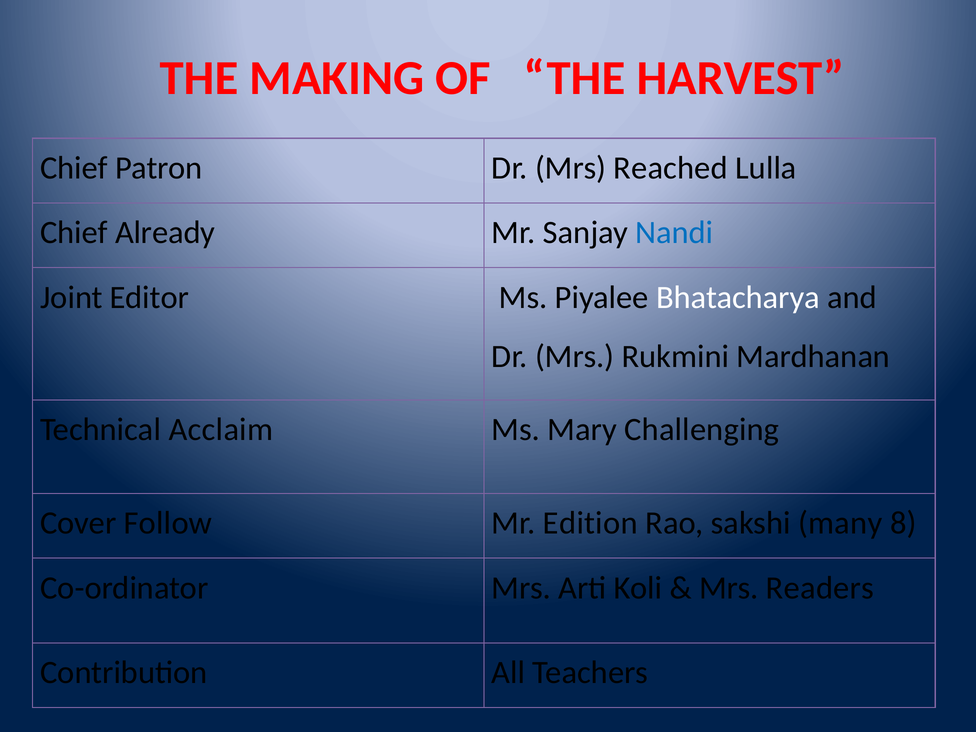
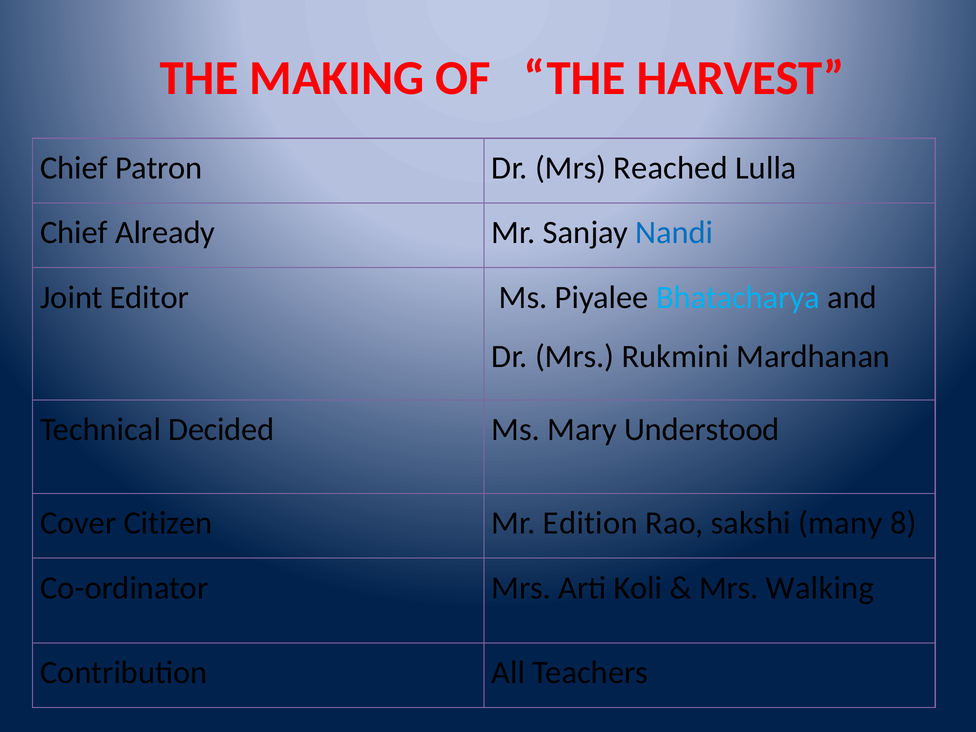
Bhatacharya colour: white -> light blue
Acclaim: Acclaim -> Decided
Challenging: Challenging -> Understood
Follow: Follow -> Citizen
Readers: Readers -> Walking
